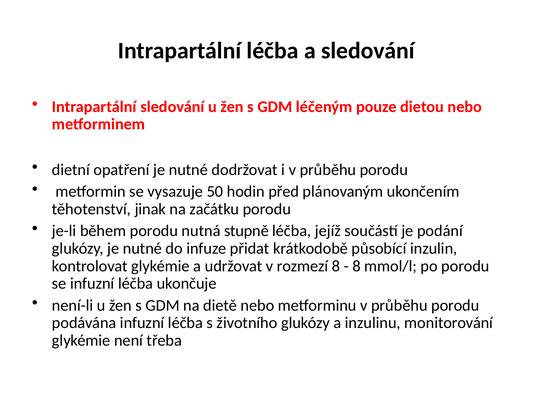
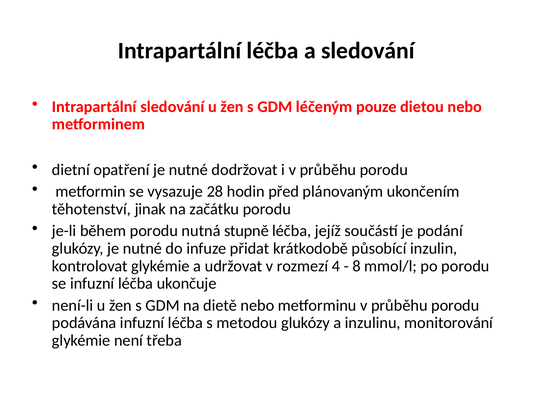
50: 50 -> 28
rozmezí 8: 8 -> 4
životního: životního -> metodou
